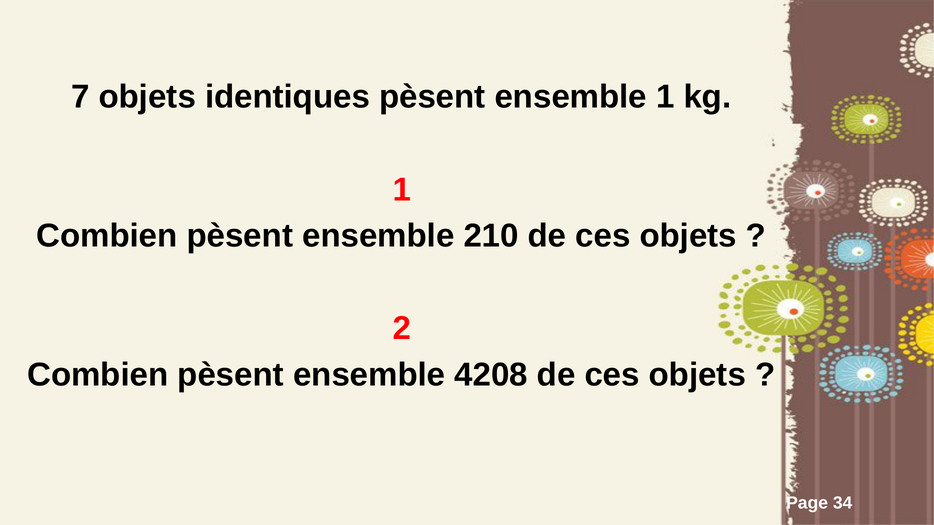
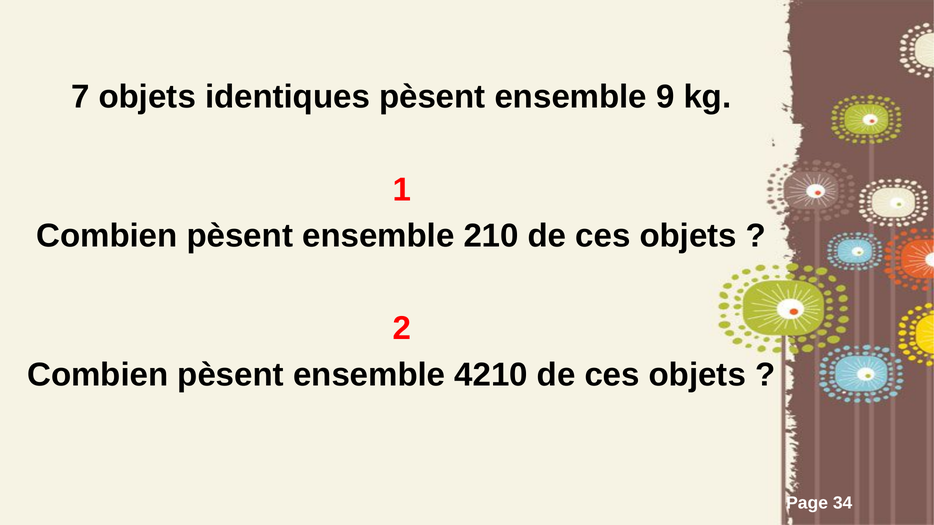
ensemble 1: 1 -> 9
4208: 4208 -> 4210
